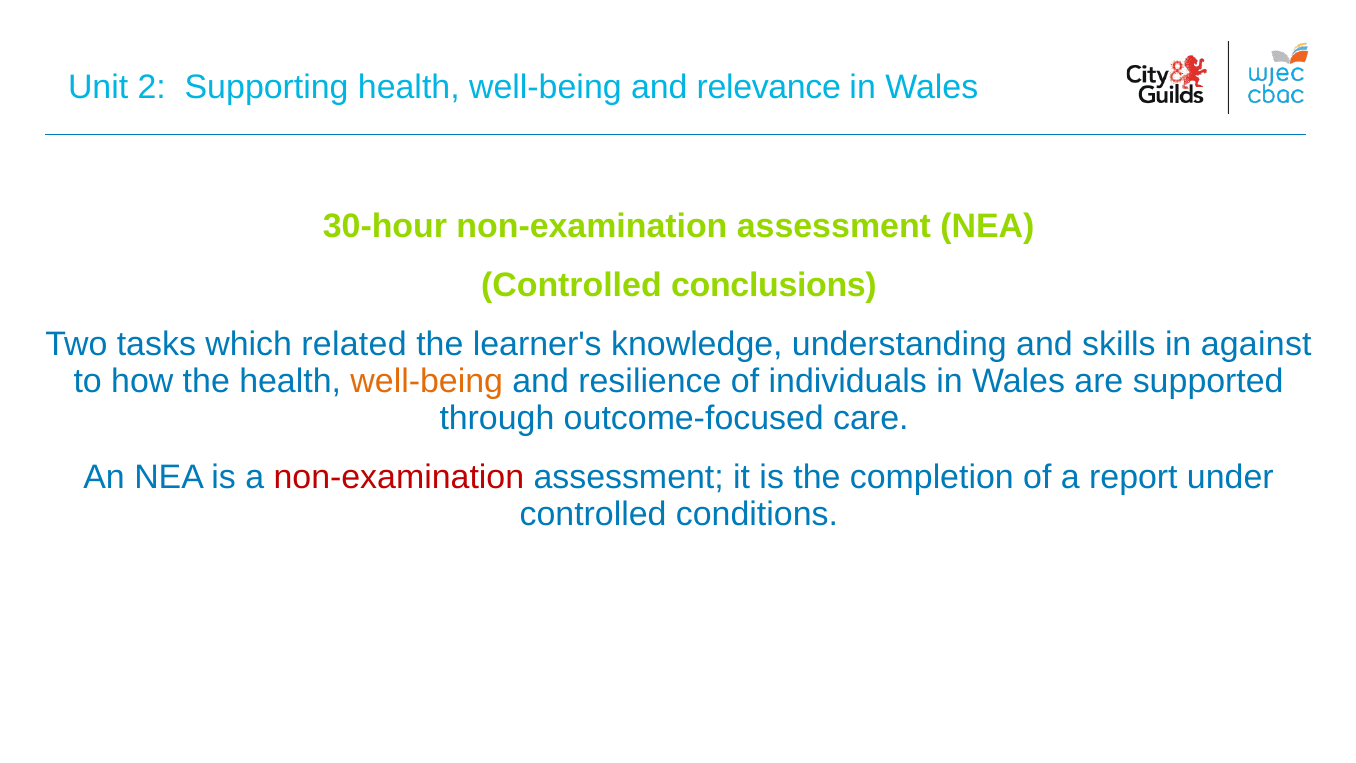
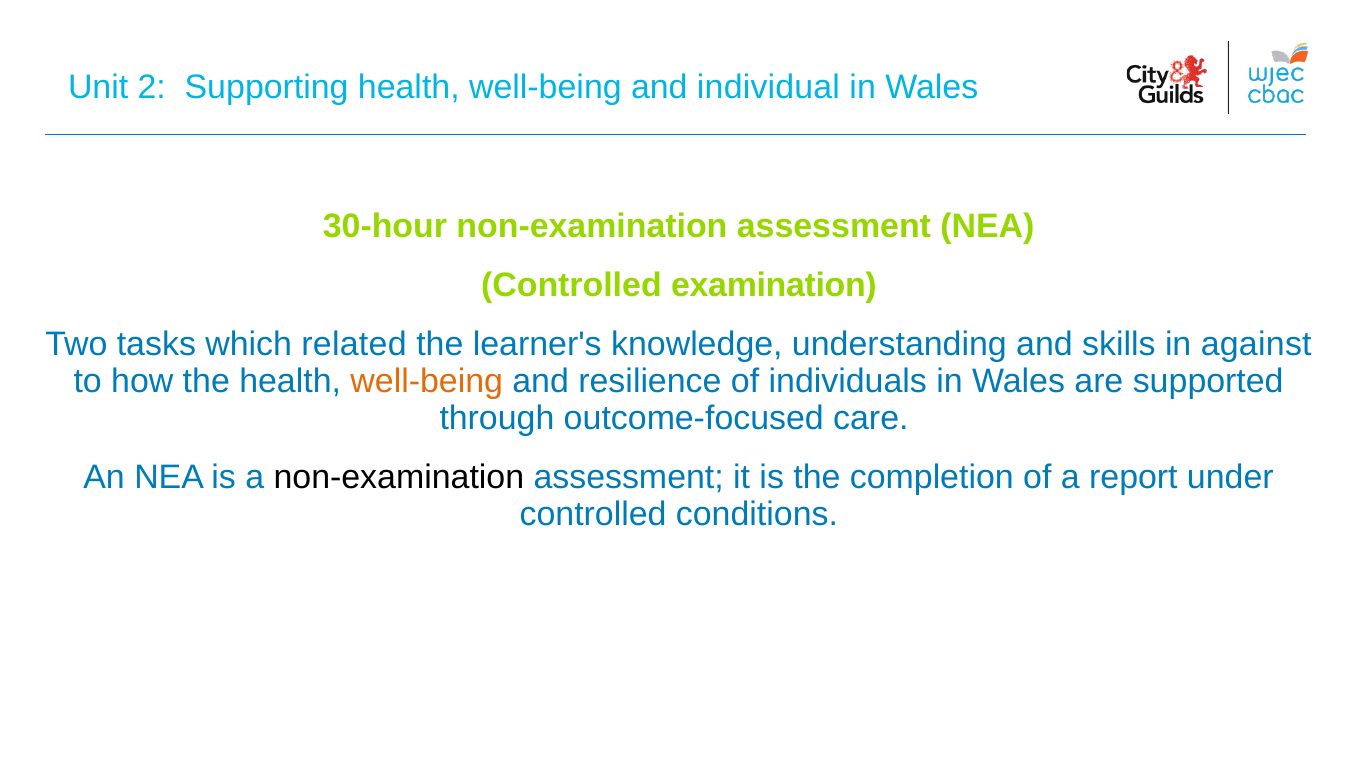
relevance: relevance -> individual
conclusions: conclusions -> examination
non-examination at (399, 477) colour: red -> black
